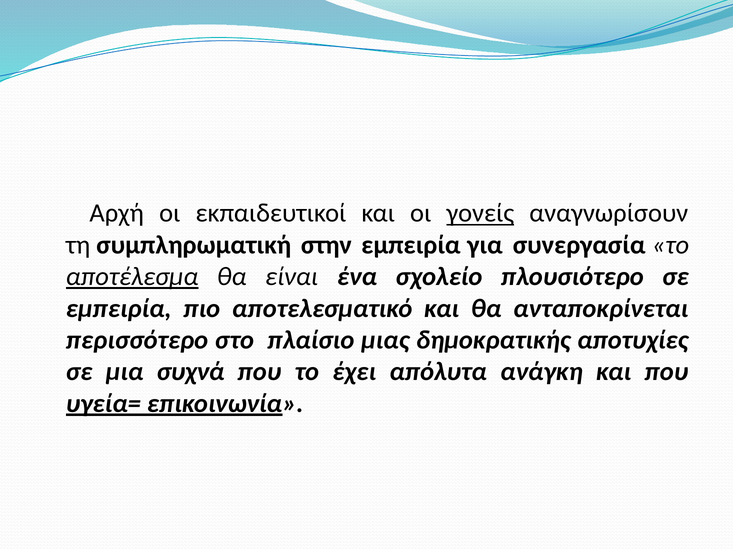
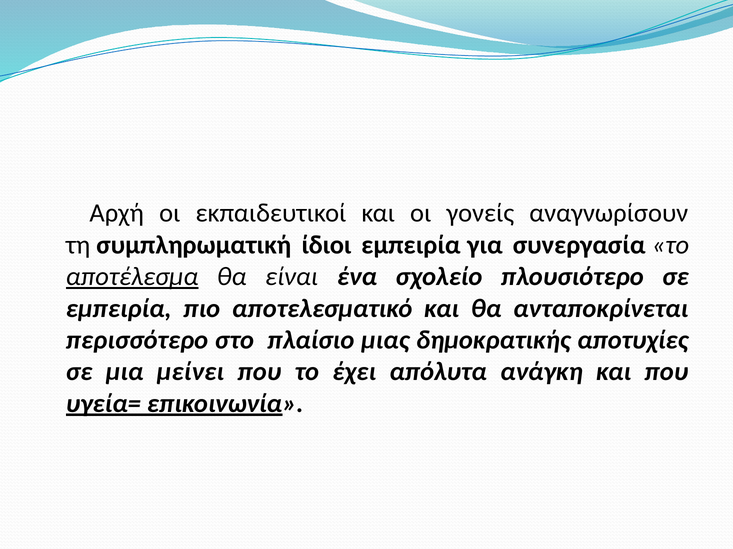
γονείς underline: present -> none
στην: στην -> ίδιοι
συχνά: συχνά -> μείνει
